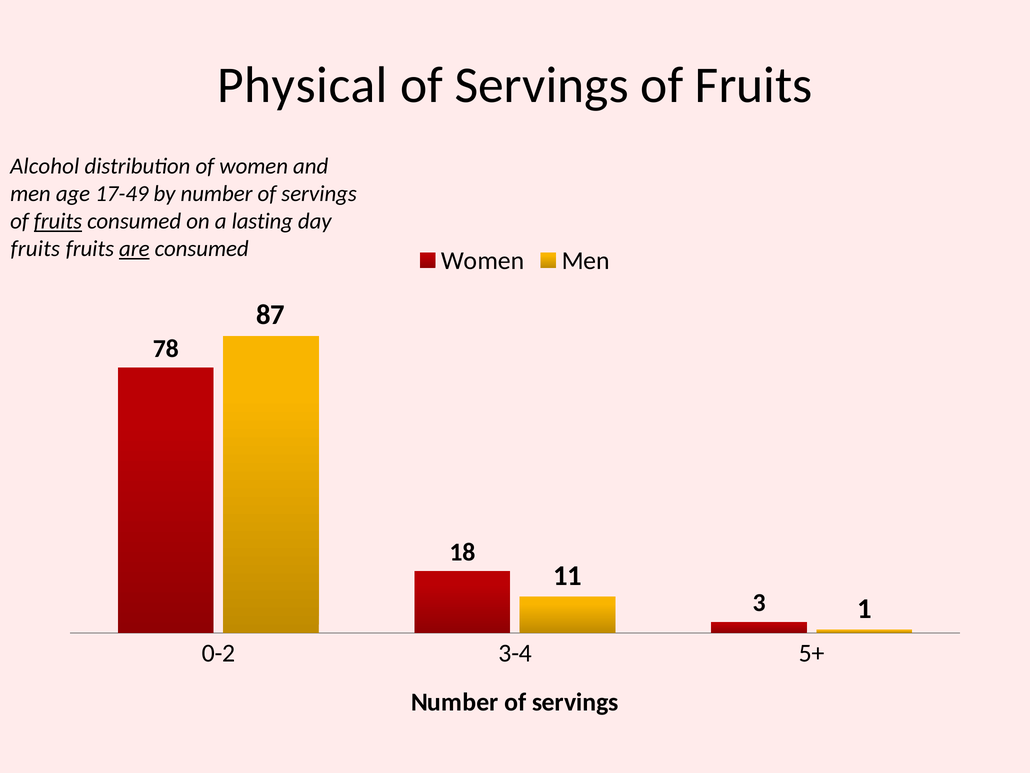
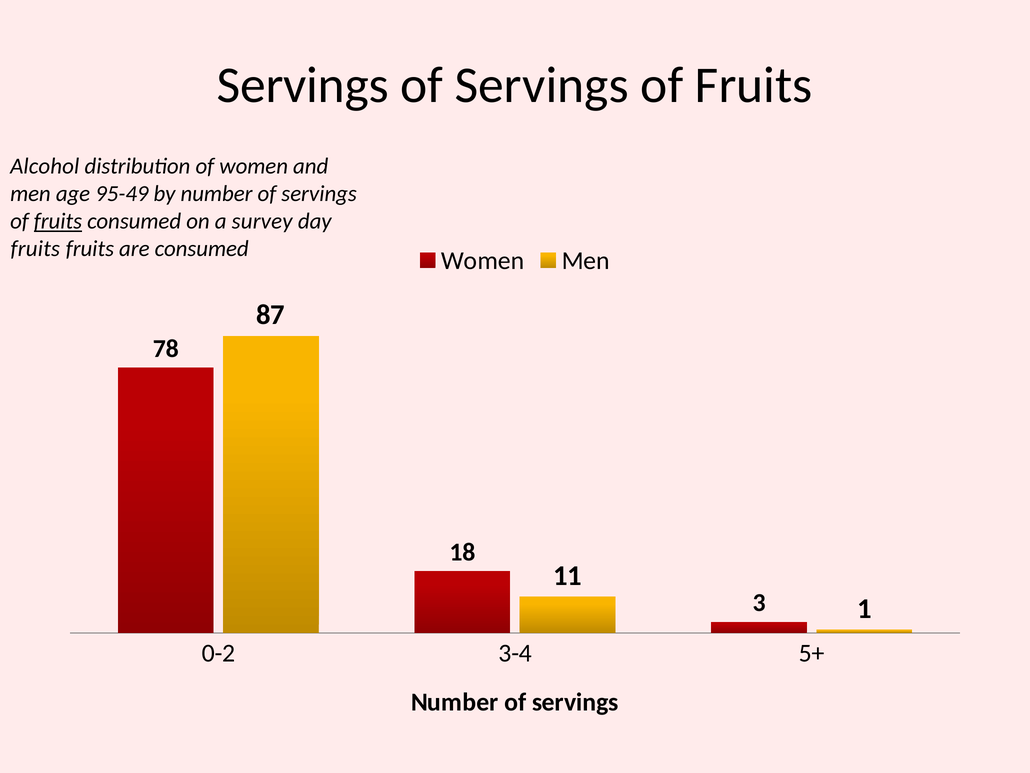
Physical at (302, 85): Physical -> Servings
17-49: 17-49 -> 95-49
lasting: lasting -> survey
are underline: present -> none
